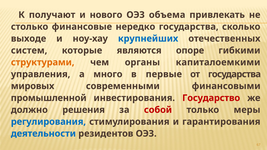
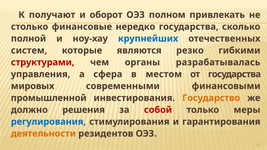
нового: нового -> оборот
объема: объема -> полном
выходе: выходе -> полной
опоре: опоре -> резко
структурами colour: orange -> red
капиталоемкими: капиталоемкими -> разрабатывалась
много: много -> сфера
первые: первые -> местом
Государство colour: red -> orange
деятельности colour: blue -> orange
